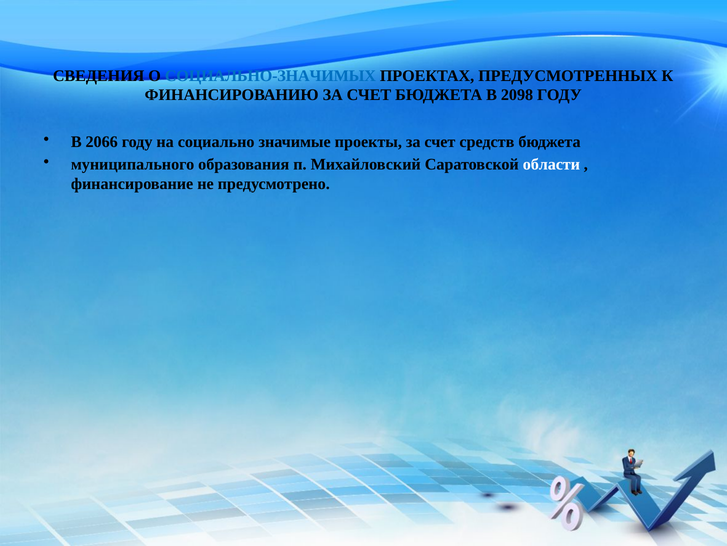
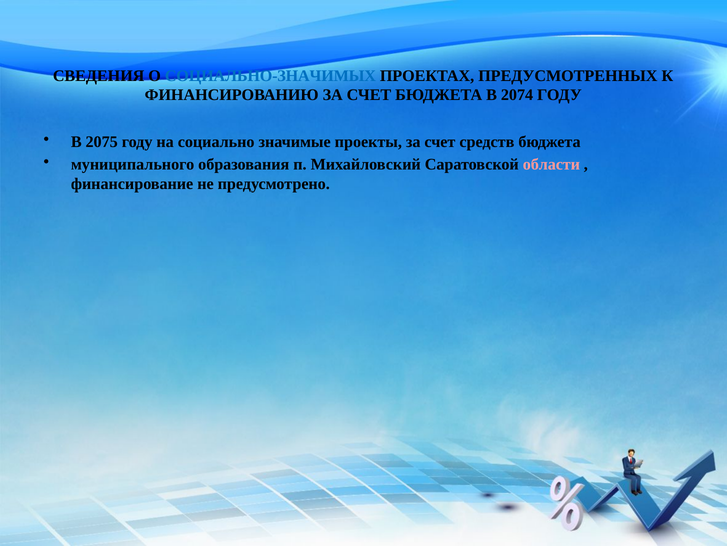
2098: 2098 -> 2074
2066: 2066 -> 2075
области colour: white -> pink
